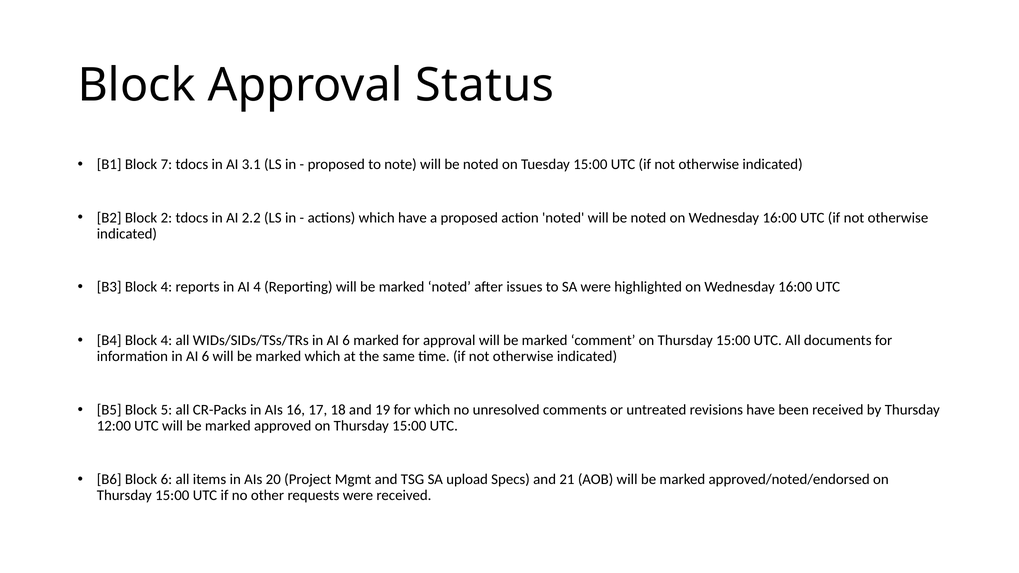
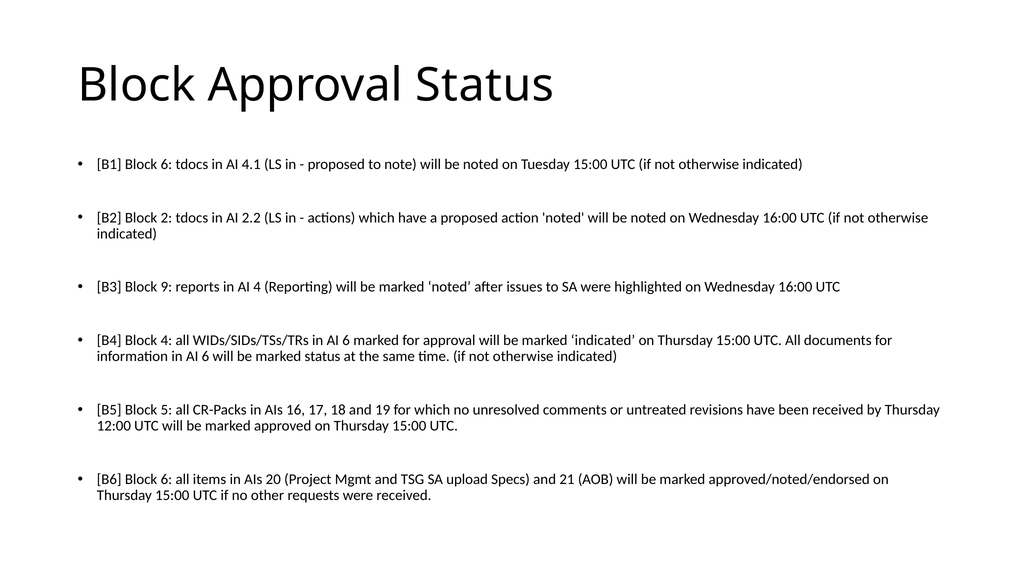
B1 Block 7: 7 -> 6
3.1: 3.1 -> 4.1
B3 Block 4: 4 -> 9
marked comment: comment -> indicated
marked which: which -> status
